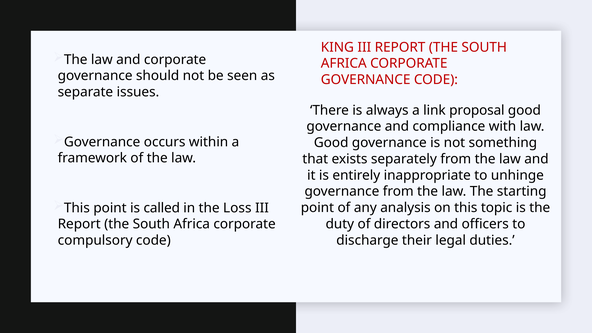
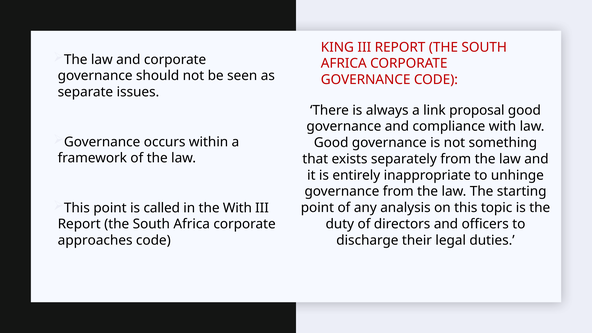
the Loss: Loss -> With
compulsory: compulsory -> approaches
